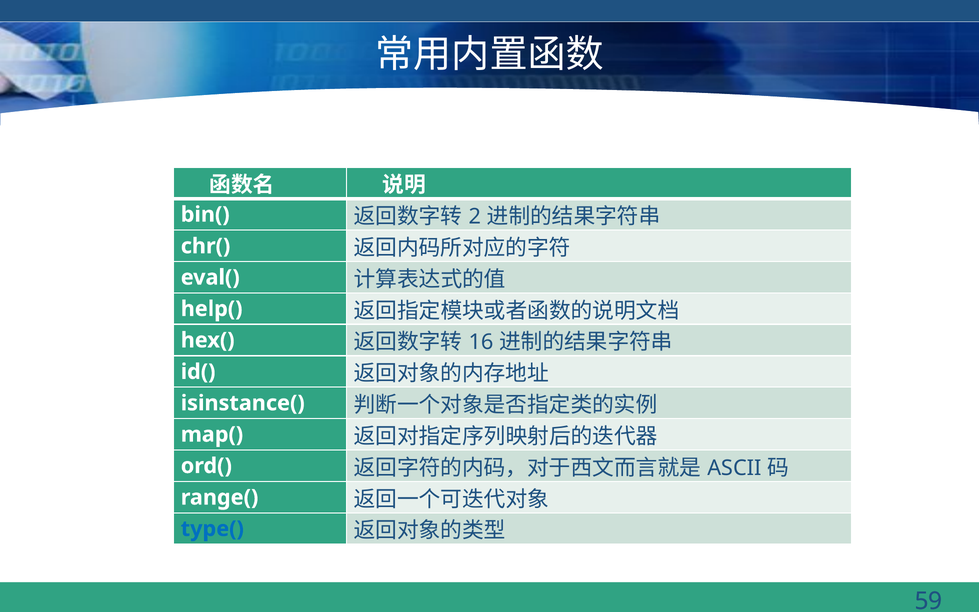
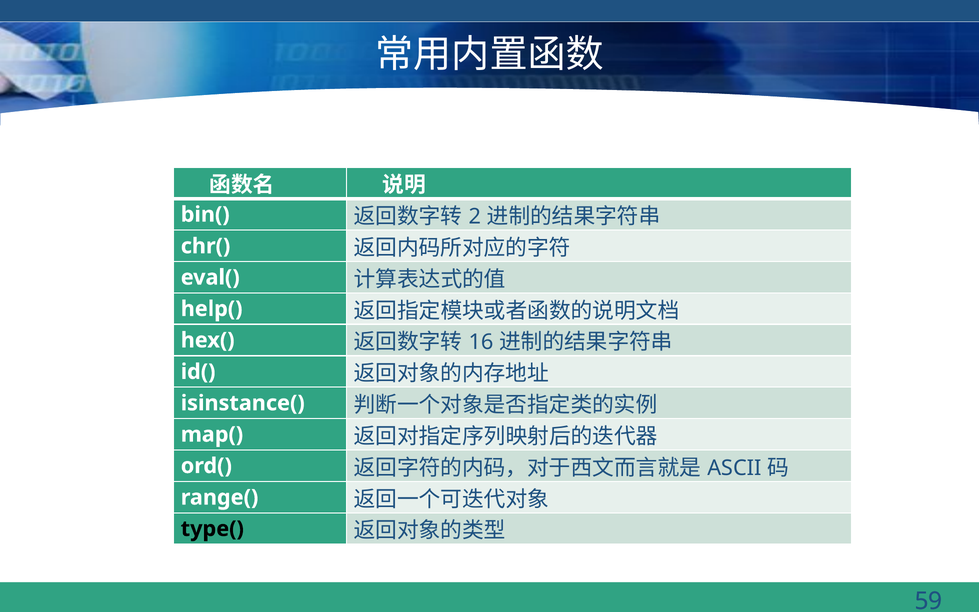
type( colour: blue -> black
